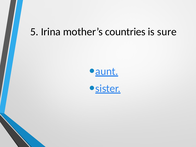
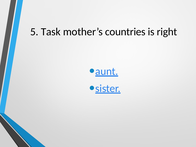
Irina: Irina -> Task
sure: sure -> right
